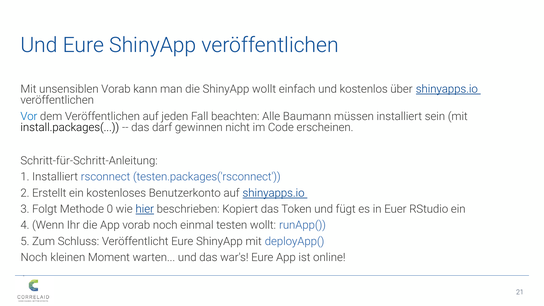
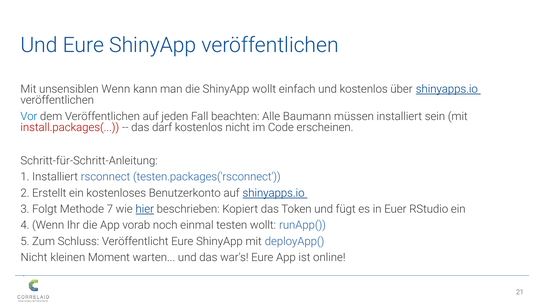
unsensiblen Vorab: Vorab -> Wenn
install.packages( colour: black -> red
darf gewinnen: gewinnen -> kostenlos
0: 0 -> 7
Noch at (34, 257): Noch -> Nicht
